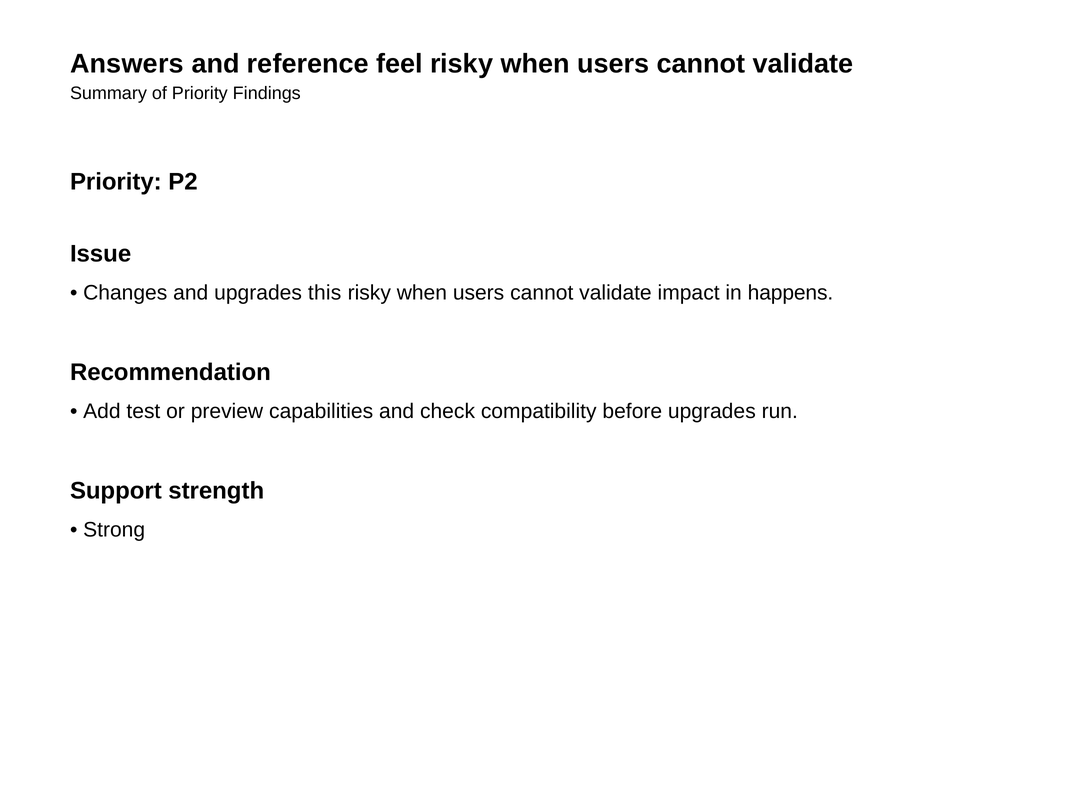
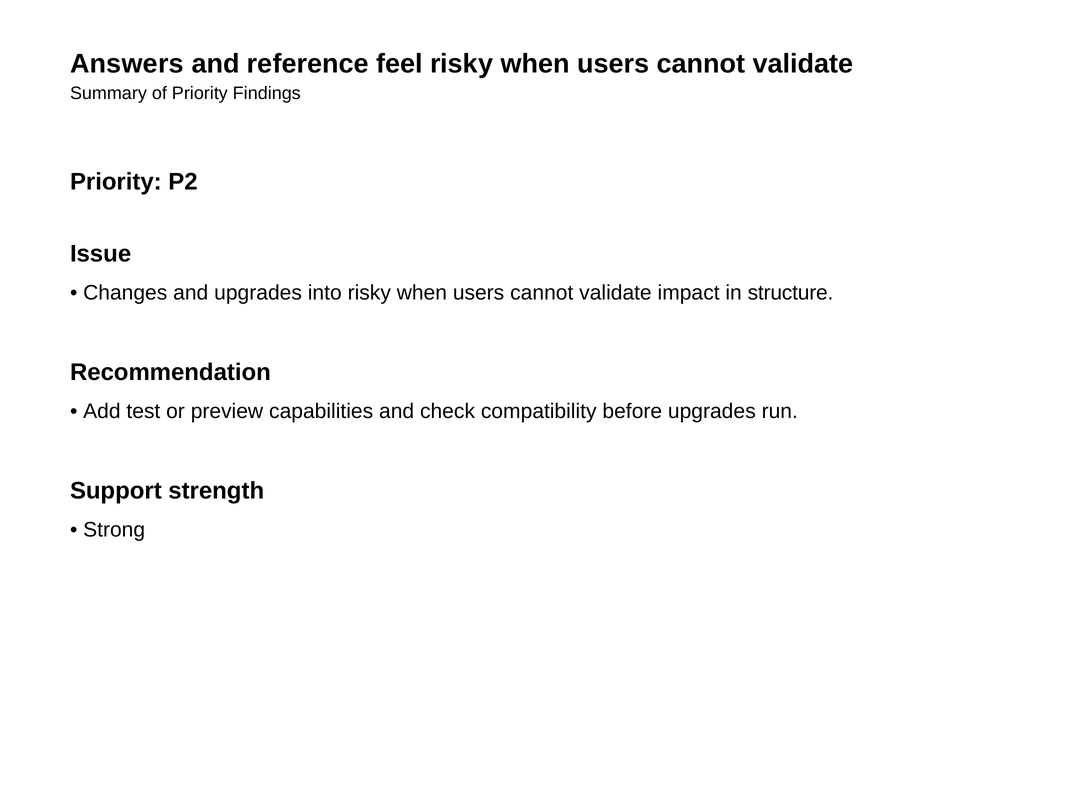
this: this -> into
happens: happens -> structure
